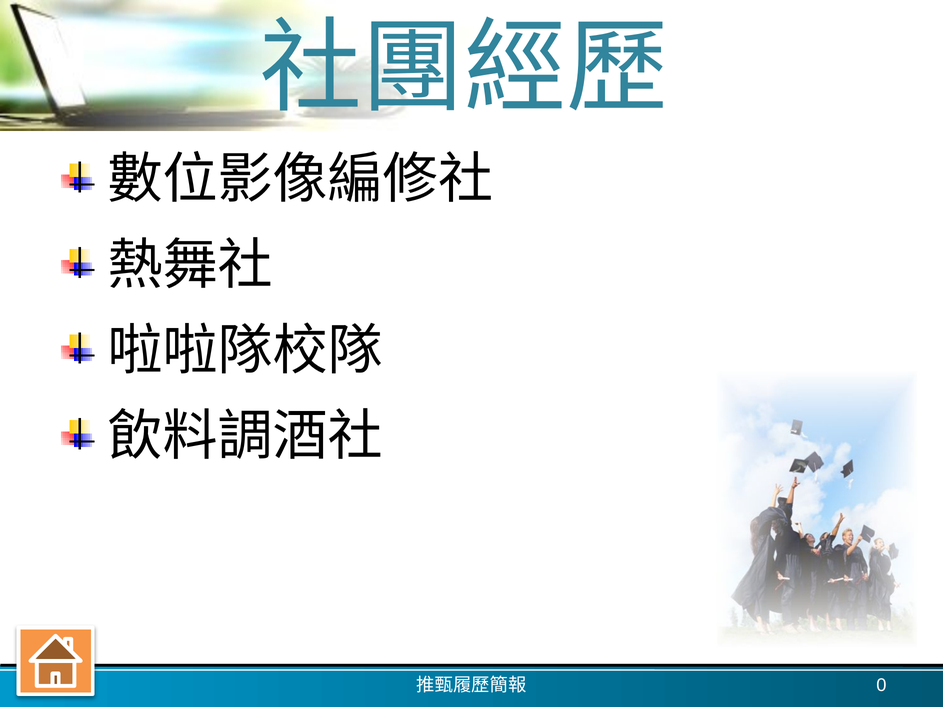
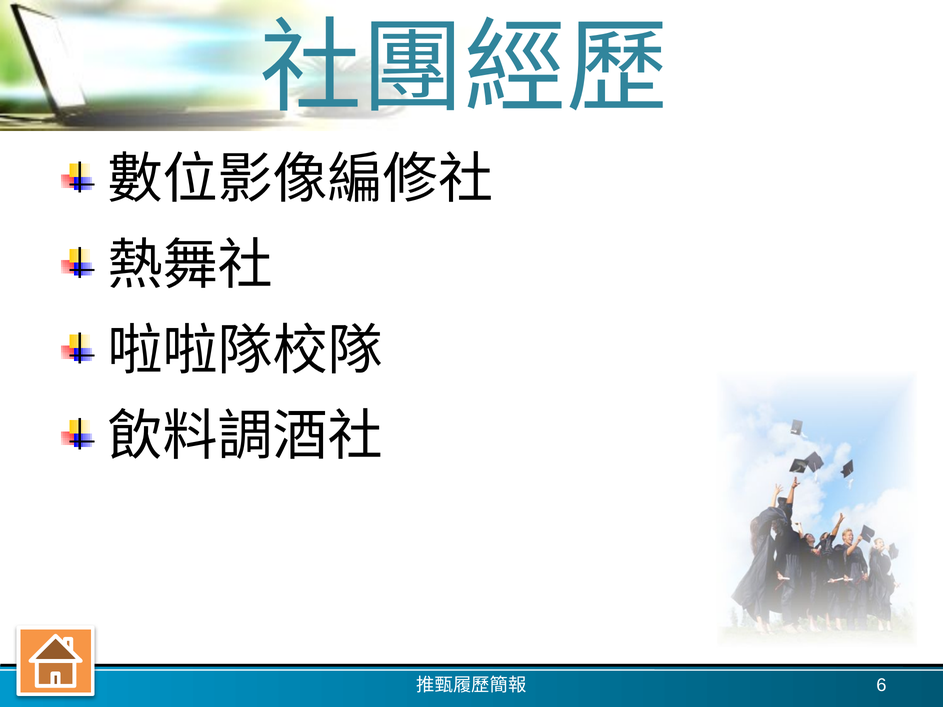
0: 0 -> 6
